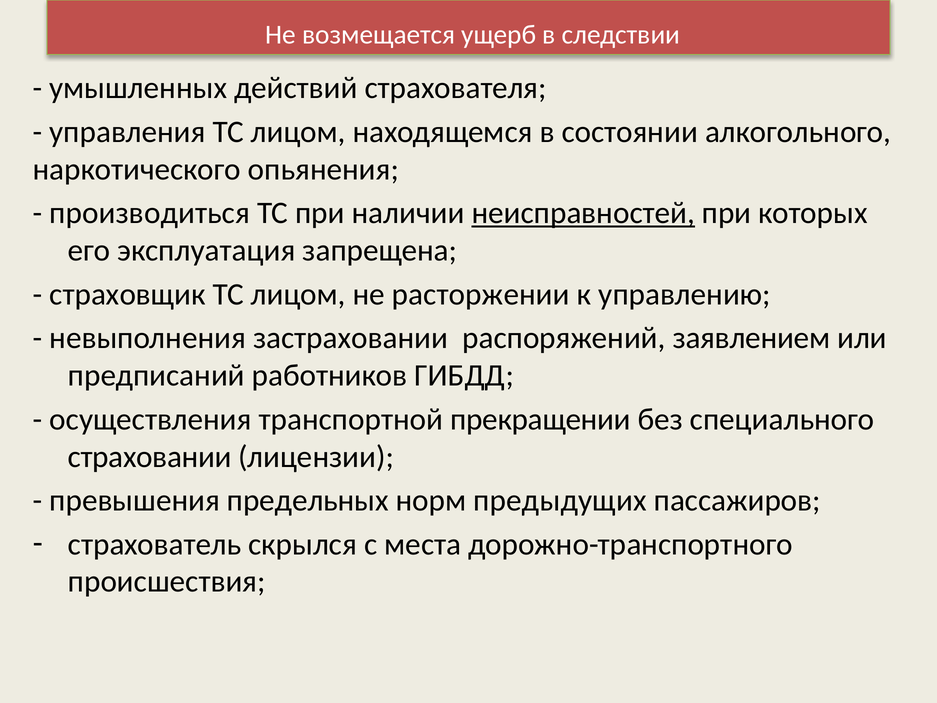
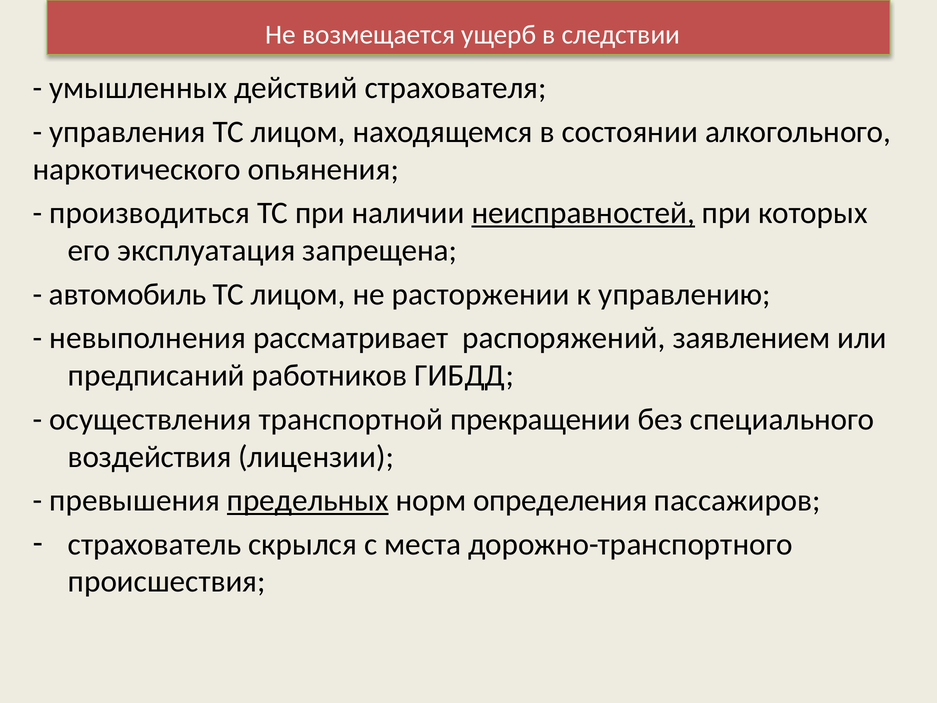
страховщик: страховщик -> автомобиль
застраховании: застраховании -> рассматривает
страховании: страховании -> воздействия
предельных underline: none -> present
предыдущих: предыдущих -> определения
